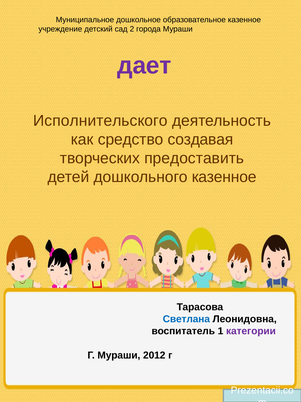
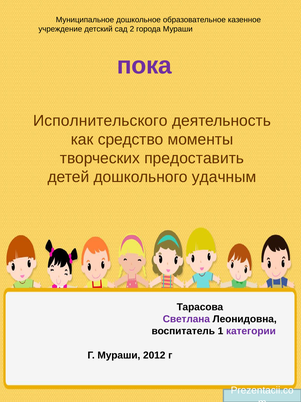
дает: дает -> пока
создавая: создавая -> моменты
дошкольного казенное: казенное -> удачным
Светлана colour: blue -> purple
